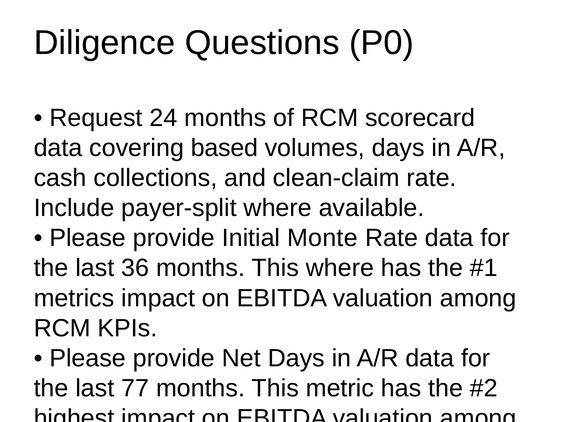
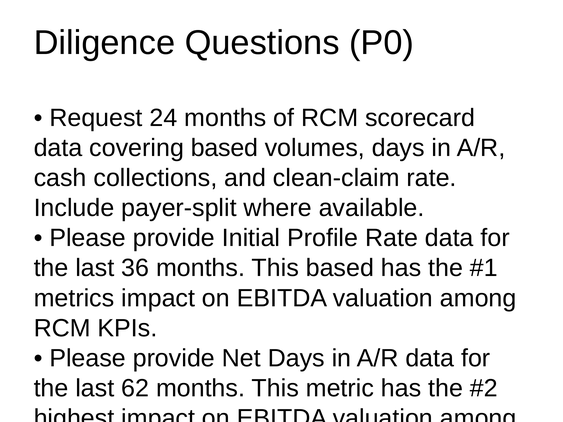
Monte: Monte -> Profile
This where: where -> based
77: 77 -> 62
